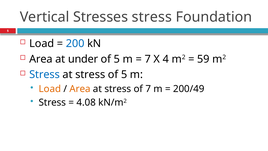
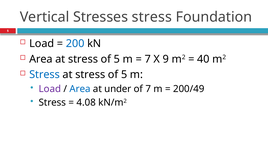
Area at under: under -> stress
4: 4 -> 9
59: 59 -> 40
Load at (50, 89) colour: orange -> purple
Area at (80, 89) colour: orange -> blue
stress at (118, 89): stress -> under
